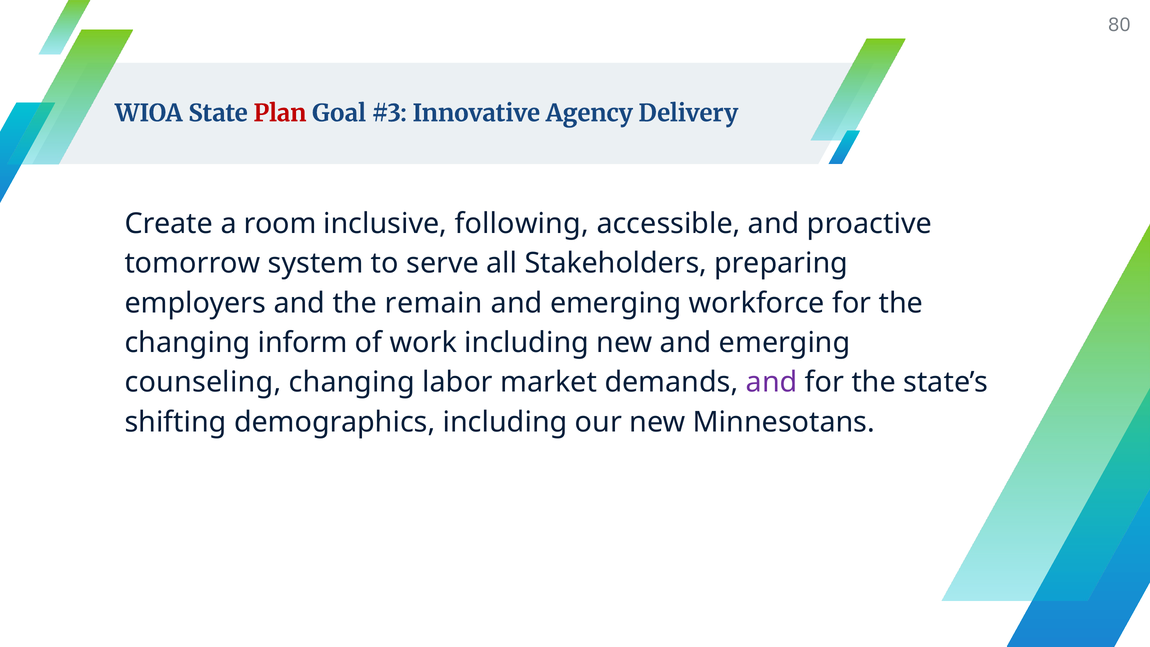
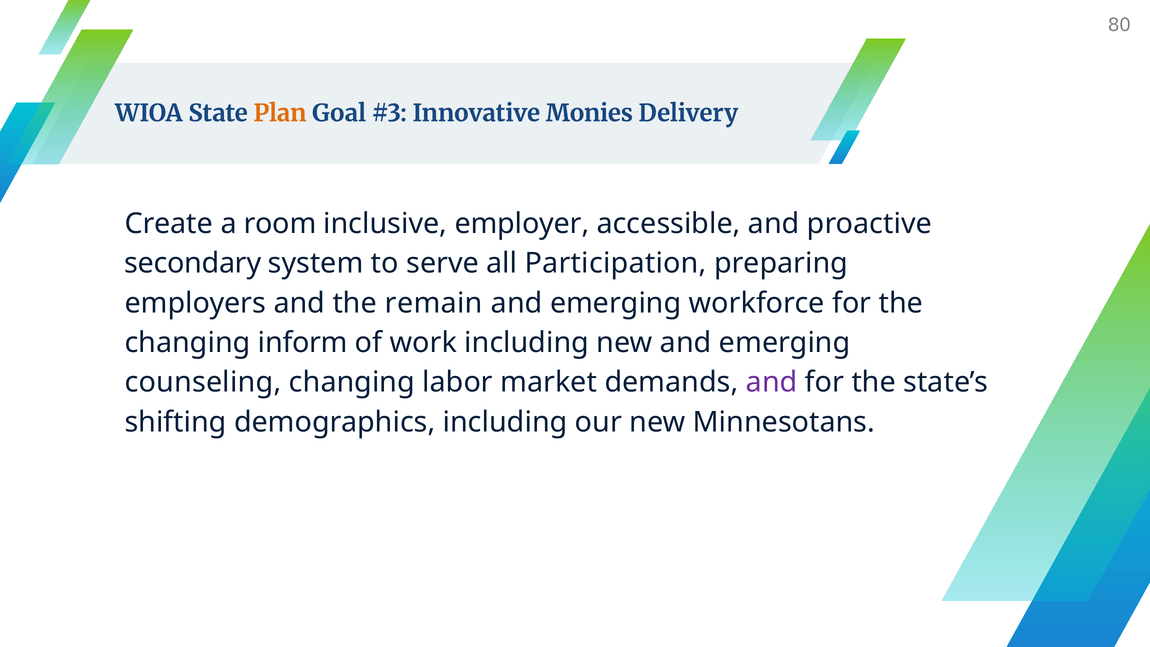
Plan colour: red -> orange
Agency: Agency -> Monies
following: following -> employer
tomorrow: tomorrow -> secondary
Stakeholders: Stakeholders -> Participation
